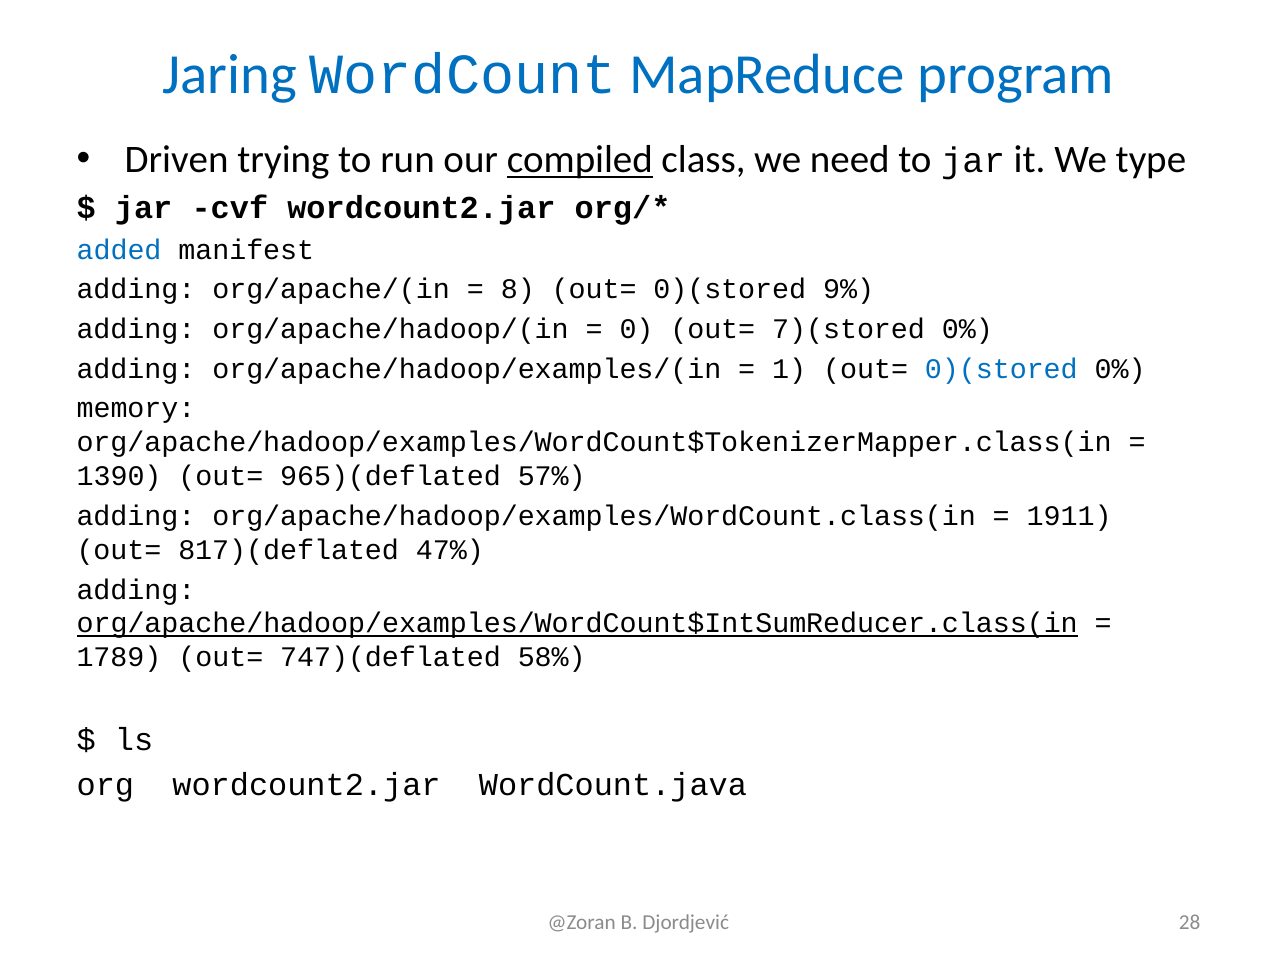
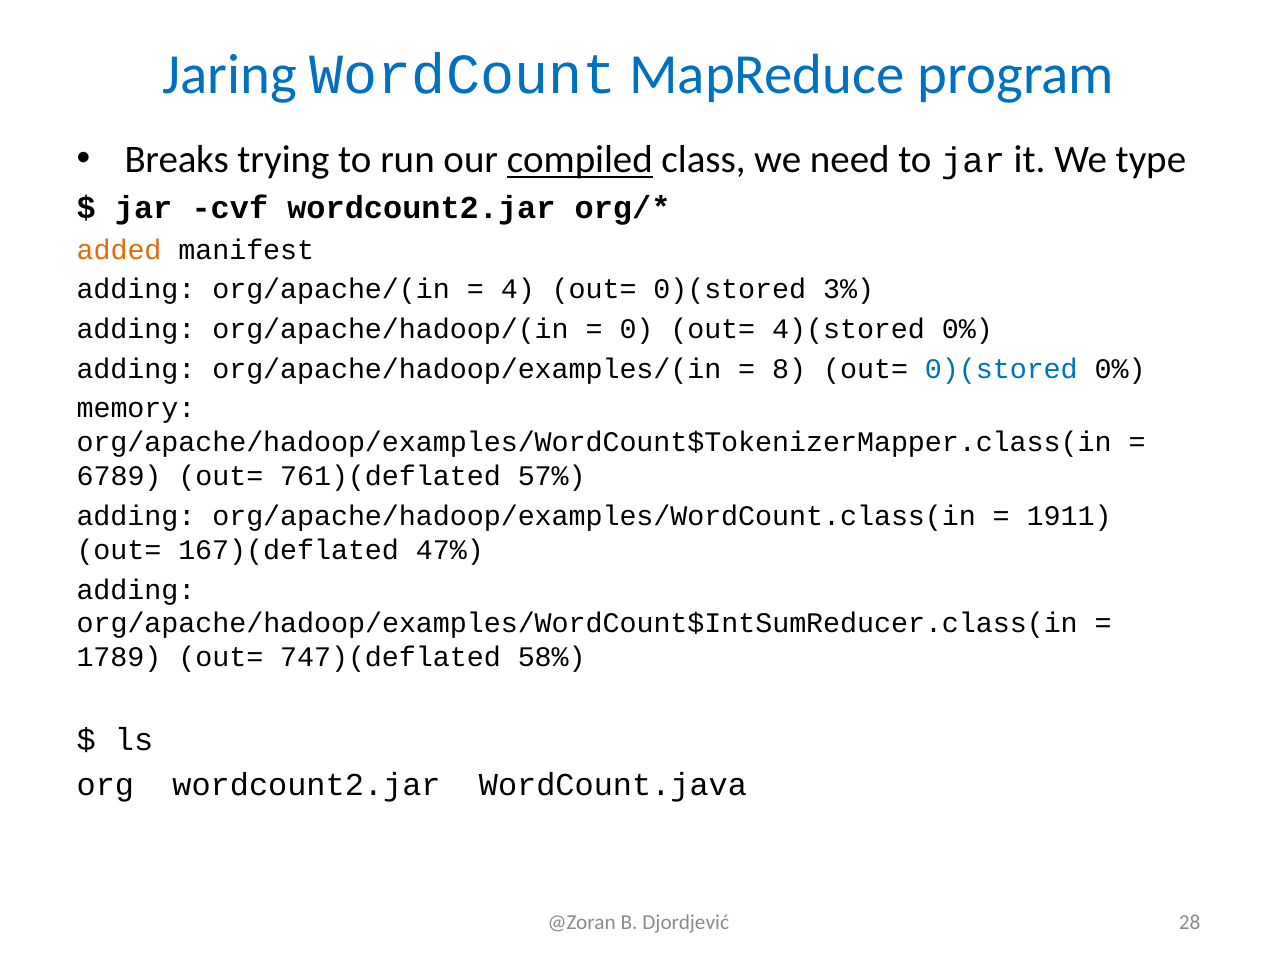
Driven: Driven -> Breaks
added colour: blue -> orange
8: 8 -> 4
9%: 9% -> 3%
7)(stored: 7)(stored -> 4)(stored
1: 1 -> 8
1390: 1390 -> 6789
965)(deflated: 965)(deflated -> 761)(deflated
817)(deflated: 817)(deflated -> 167)(deflated
org/apache/hadoop/examples/WordCount$IntSumReducer.class(in underline: present -> none
